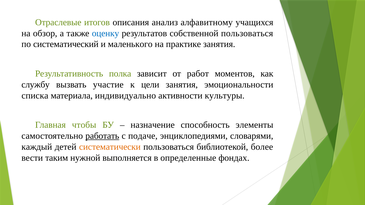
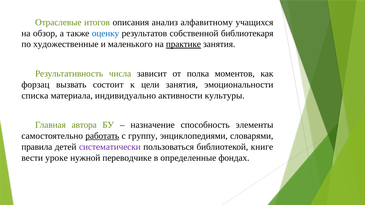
собственной пользоваться: пользоваться -> библиотекаря
систематический: систематический -> художественные
практике underline: none -> present
полка: полка -> числа
работ: работ -> полка
службу: службу -> форзац
участие: участие -> состоит
чтобы: чтобы -> автора
подаче: подаче -> группу
каждый: каждый -> правила
систематически colour: orange -> purple
более: более -> книге
таким: таким -> уроке
выполняется: выполняется -> переводчике
